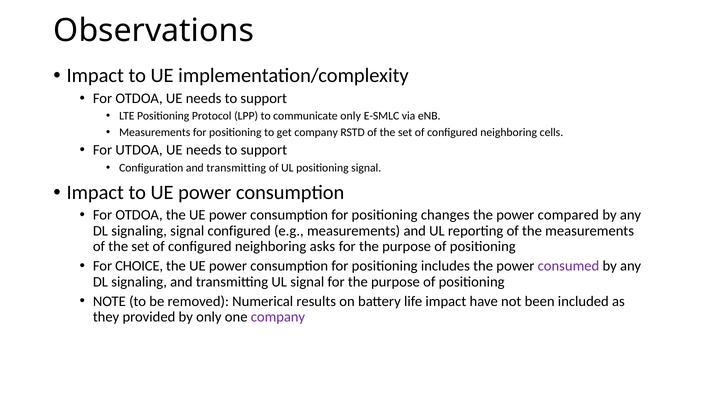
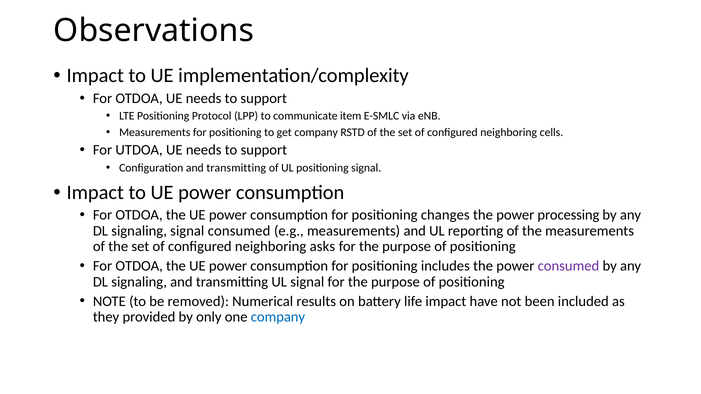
communicate only: only -> item
compared: compared -> processing
signal configured: configured -> consumed
CHOICE at (139, 266): CHOICE -> OTDOA
company at (278, 317) colour: purple -> blue
